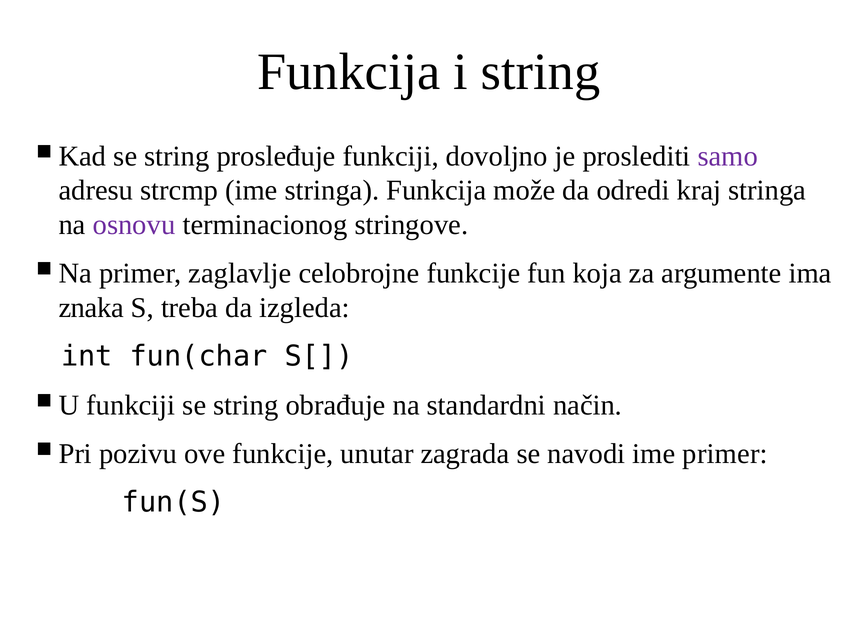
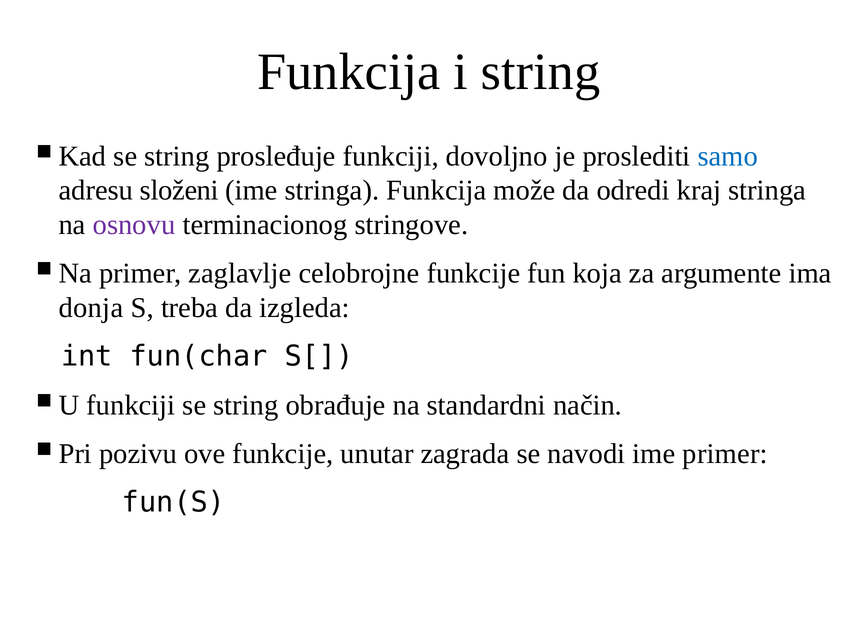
samo colour: purple -> blue
strcmp: strcmp -> složeni
znaka: znaka -> donja
